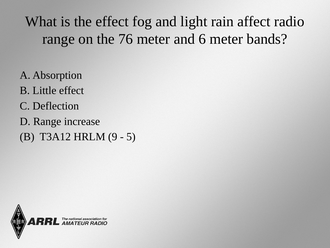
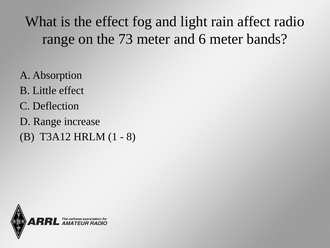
76: 76 -> 73
9: 9 -> 1
5: 5 -> 8
